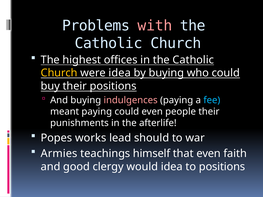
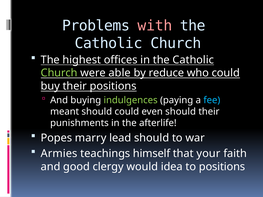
Church at (59, 73) colour: yellow -> light green
were idea: idea -> able
by buying: buying -> reduce
indulgences colour: pink -> light green
meant paying: paying -> should
even people: people -> should
works: works -> marry
that even: even -> your
